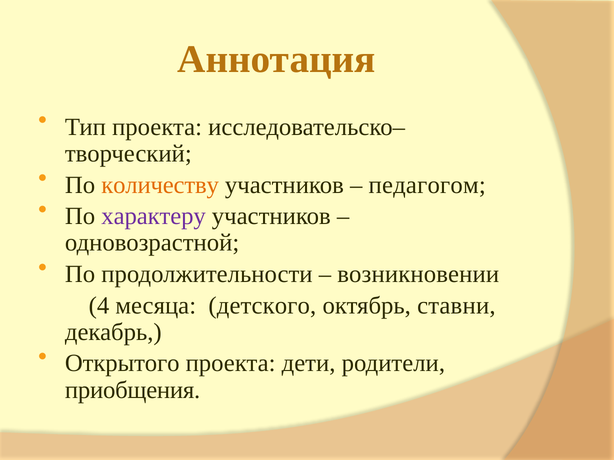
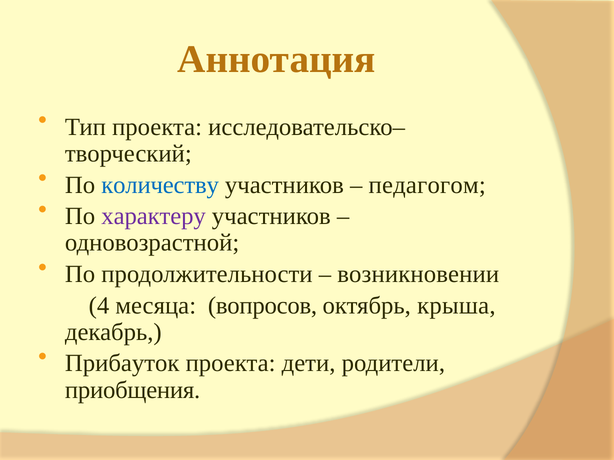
количеству colour: orange -> blue
детского: детского -> вопросов
ставни: ставни -> крыша
Открытого: Открытого -> Прибауток
